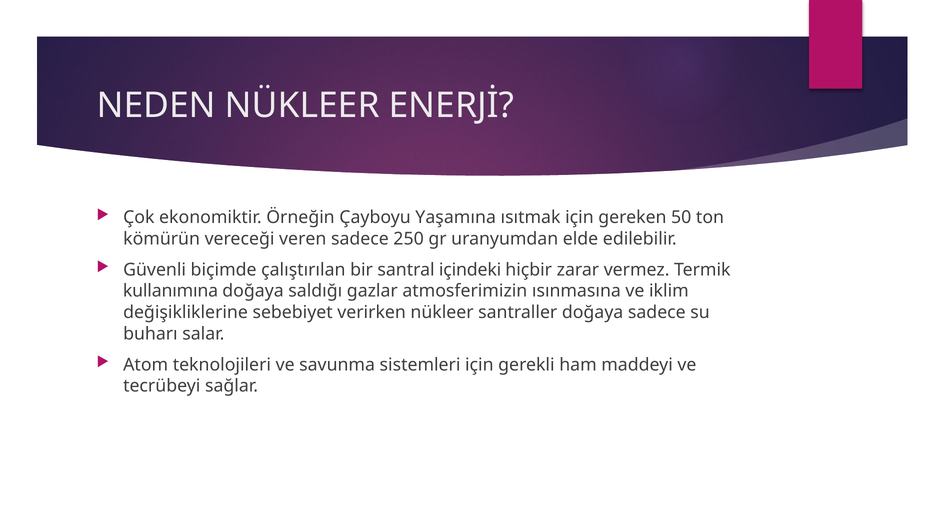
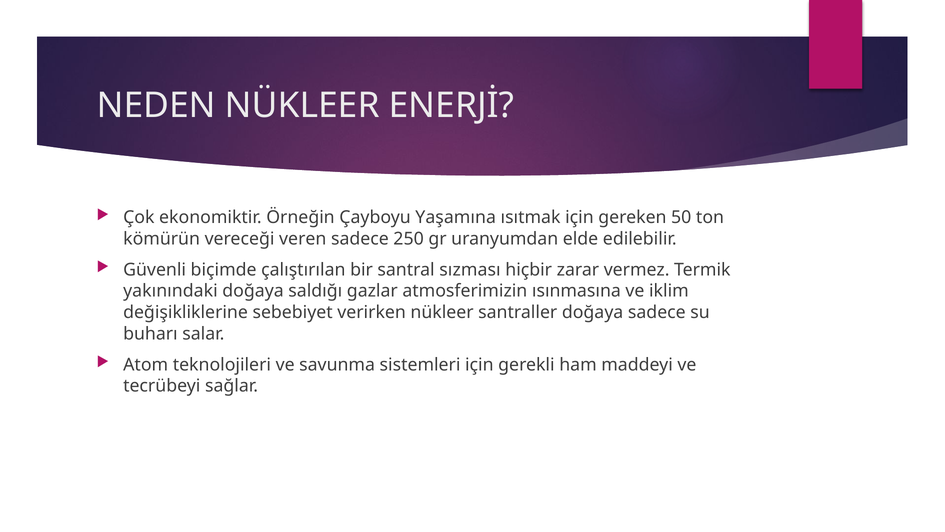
içindeki: içindeki -> sızması
kullanımına: kullanımına -> yakınındaki
